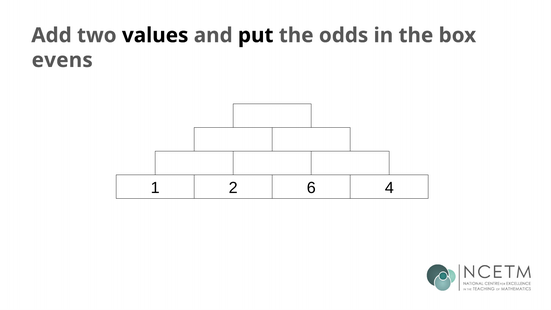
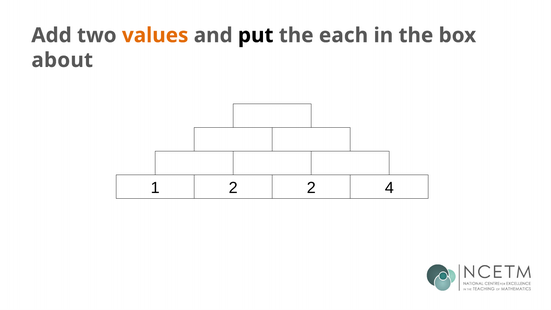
values colour: black -> orange
odds: odds -> each
evens: evens -> about
2 6: 6 -> 2
